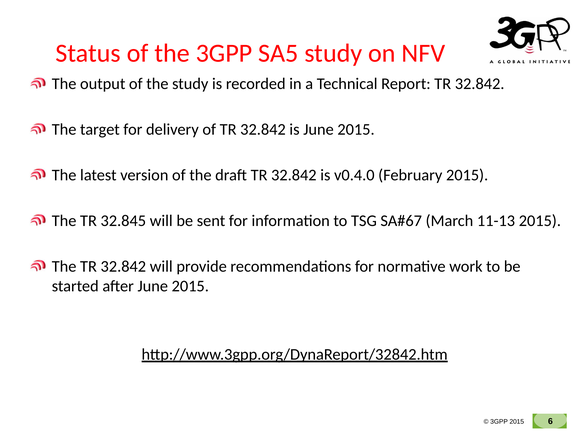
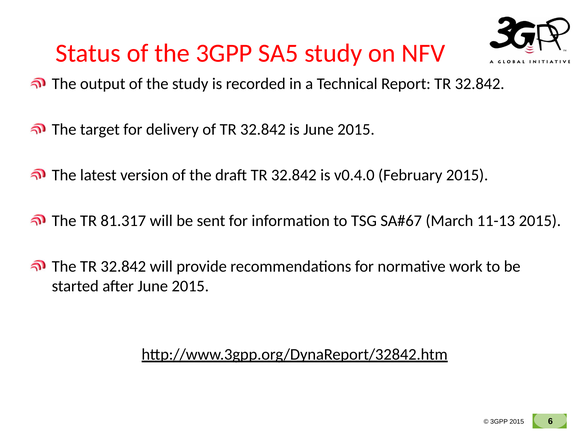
32.845: 32.845 -> 81.317
